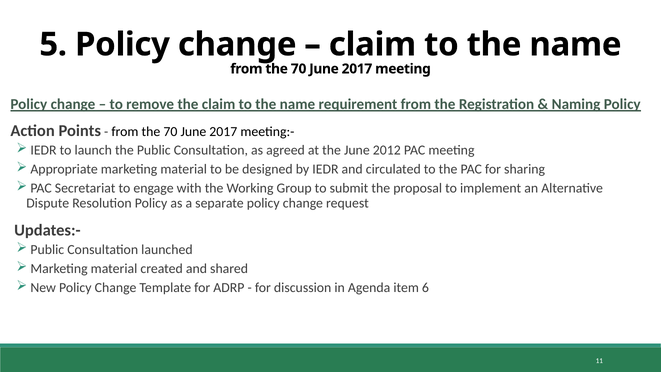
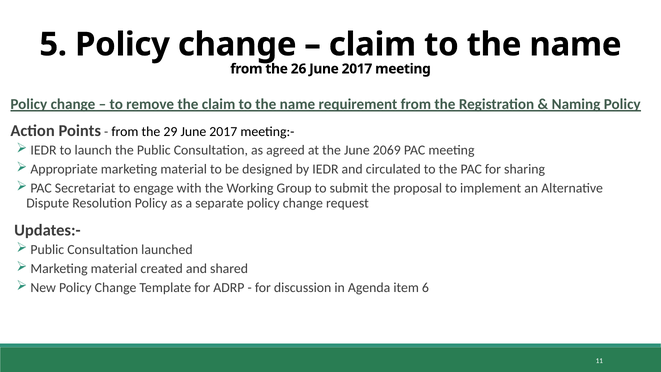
70 at (299, 69): 70 -> 26
70 at (170, 132): 70 -> 29
2012: 2012 -> 2069
